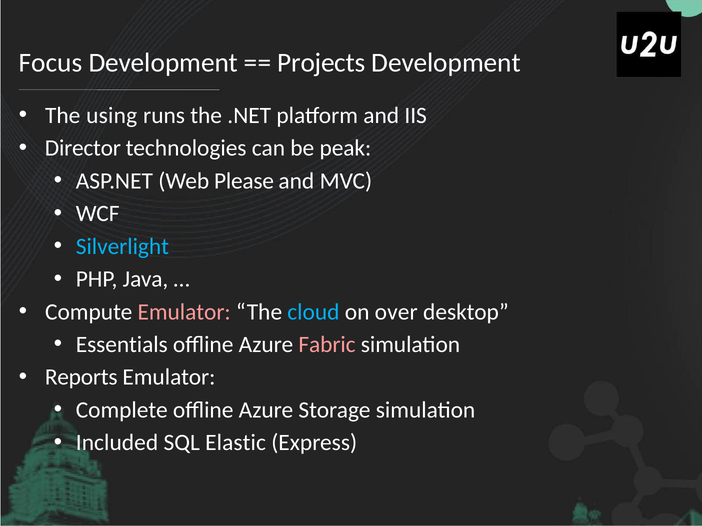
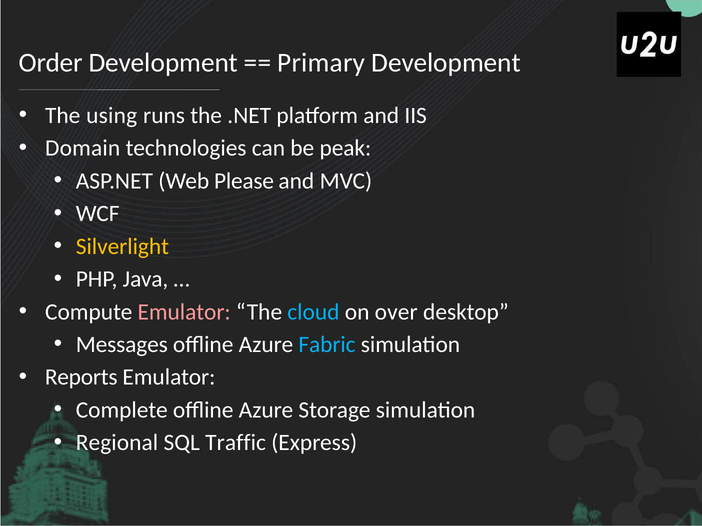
Focus: Focus -> Order
Projects: Projects -> Primary
Director: Director -> Domain
Silverlight colour: light blue -> yellow
Essentials: Essentials -> Messages
Fabric colour: pink -> light blue
Included: Included -> Regional
Elastic: Elastic -> Traffic
